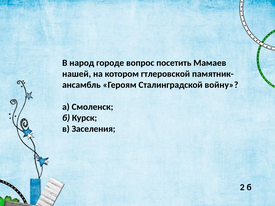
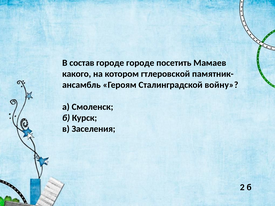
народ: народ -> состав
городе вопрос: вопрос -> городе
нашей: нашей -> какого
